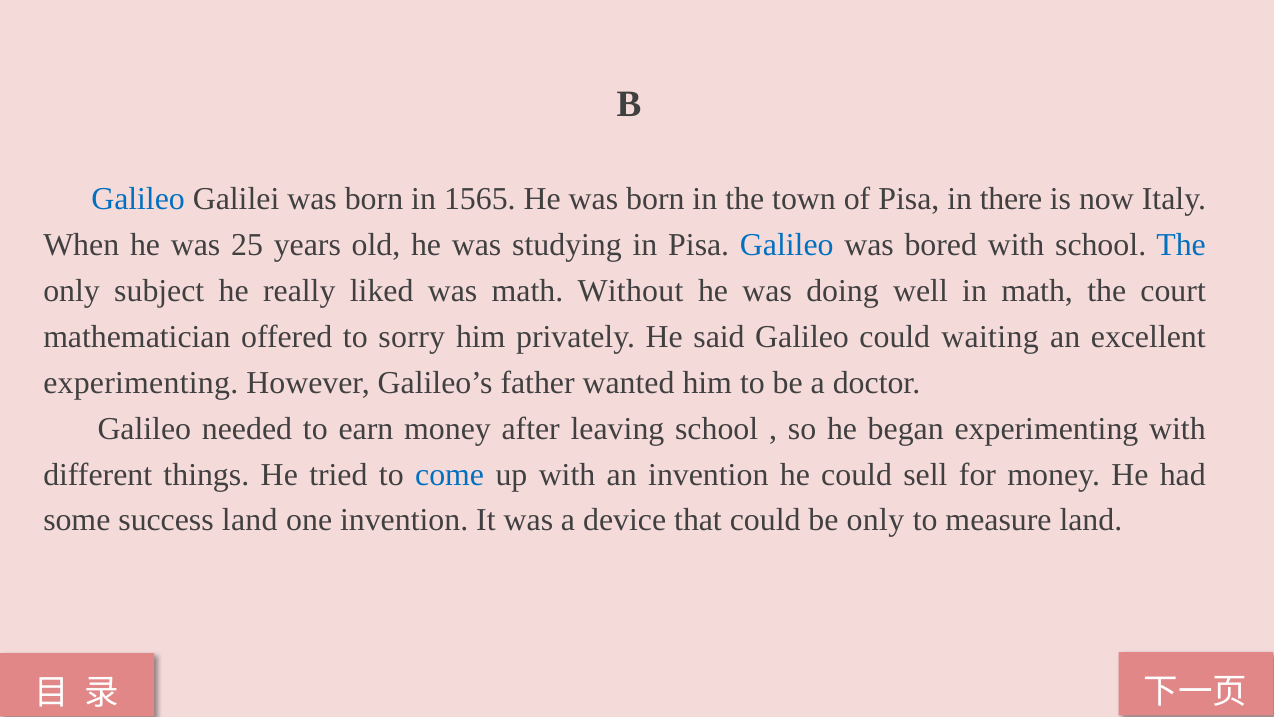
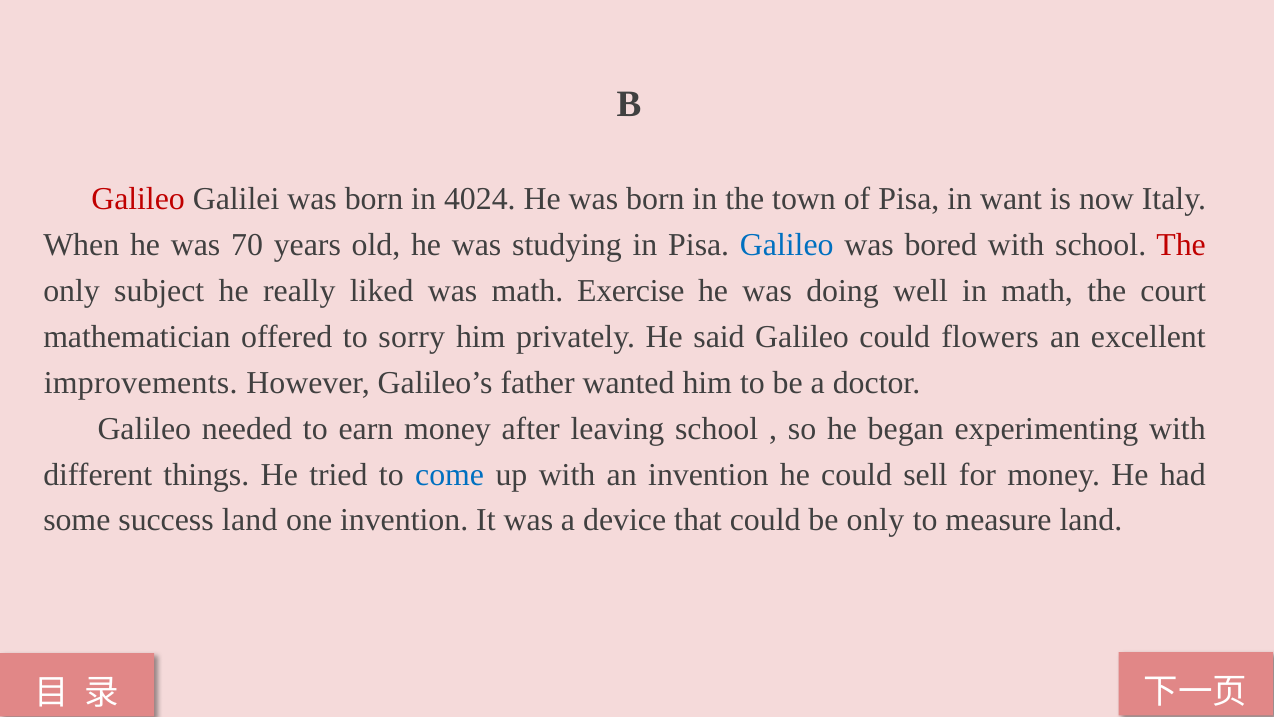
Galileo at (138, 199) colour: blue -> red
1565: 1565 -> 4024
there: there -> want
25: 25 -> 70
The at (1181, 245) colour: blue -> red
Without: Without -> Exercise
waiting: waiting -> flowers
experimenting at (141, 383): experimenting -> improvements
